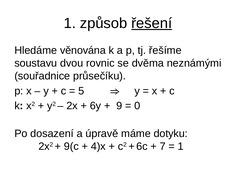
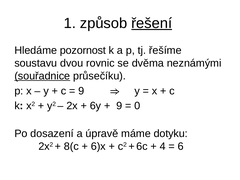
věnována: věnována -> pozornost
souřadnice underline: none -> present
5 at (81, 91): 5 -> 9
9(c: 9(c -> 8(c
4)x: 4)x -> 6)x
7: 7 -> 4
1 at (181, 146): 1 -> 6
